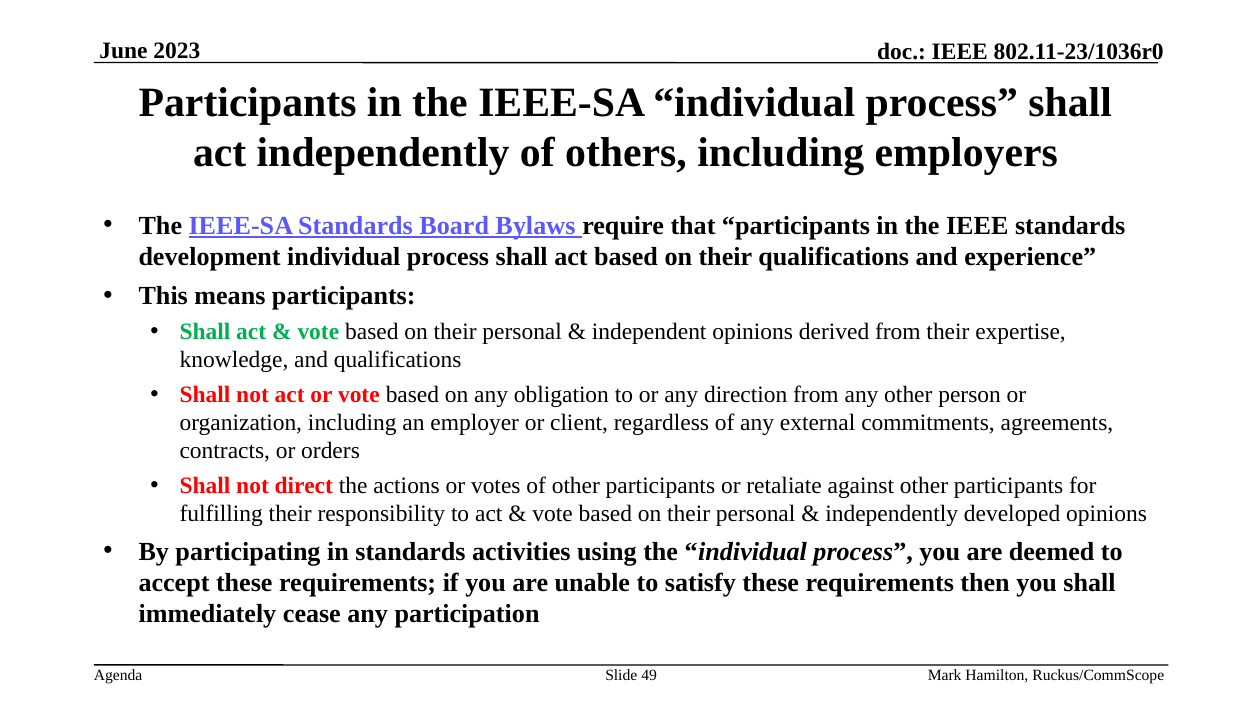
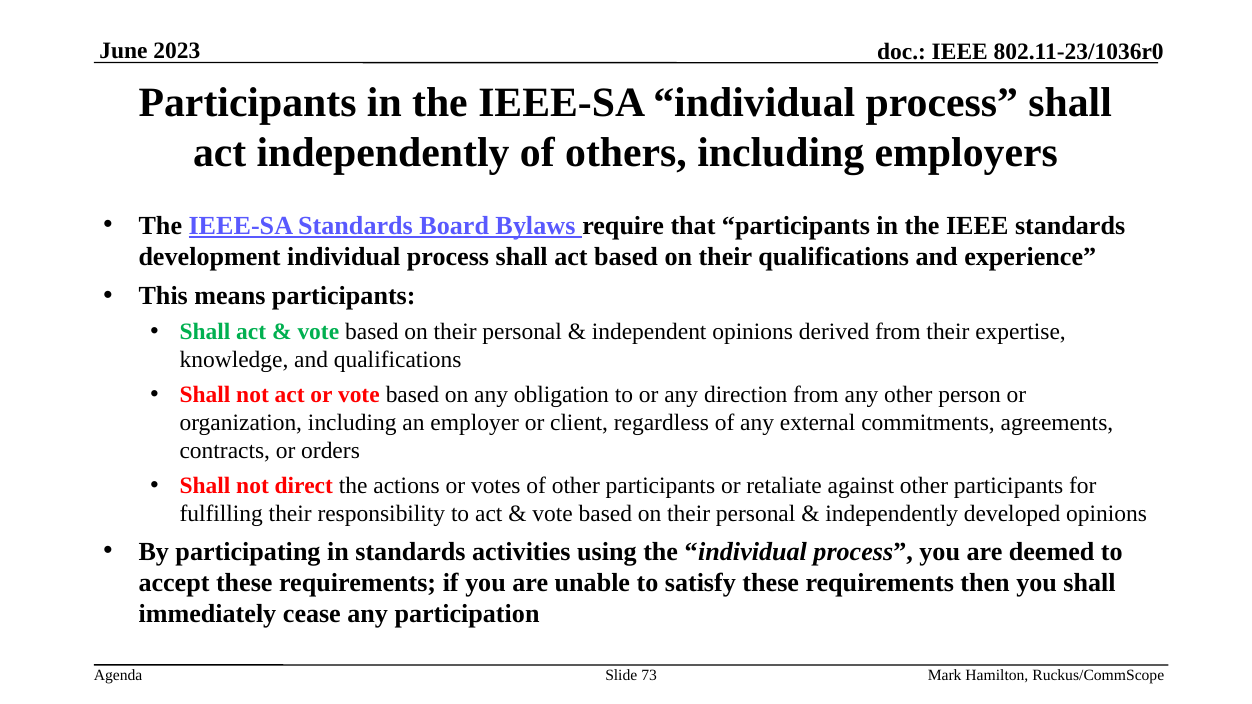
49: 49 -> 73
